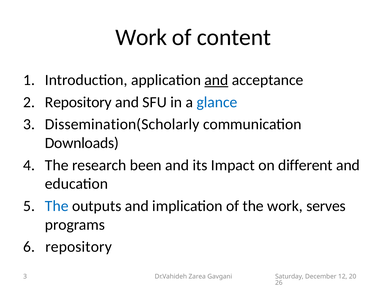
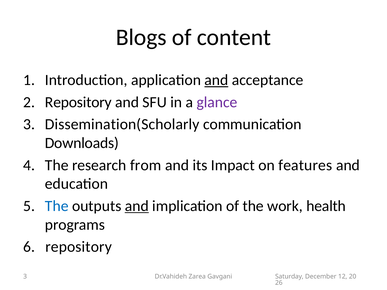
Work at (141, 37): Work -> Blogs
glance colour: blue -> purple
been: been -> from
different: different -> features
and at (137, 206) underline: none -> present
serves: serves -> health
